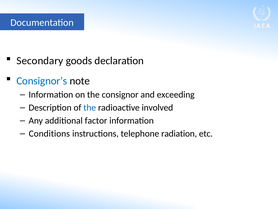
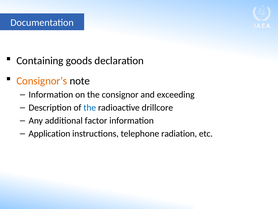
Secondary: Secondary -> Containing
Consignor’s colour: blue -> orange
involved: involved -> drillcore
Conditions: Conditions -> Application
